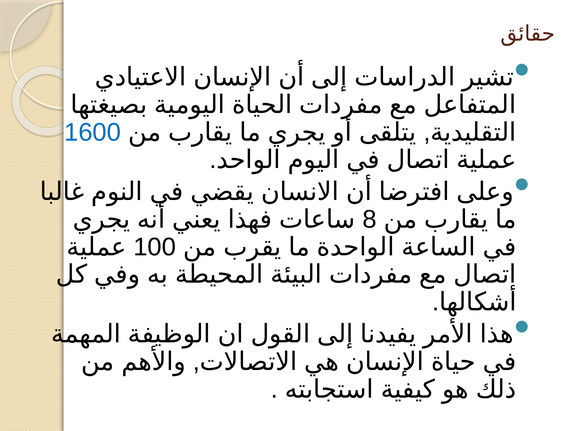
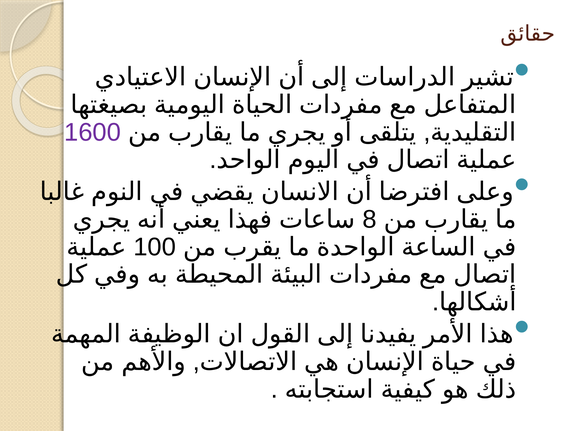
1600 colour: blue -> purple
